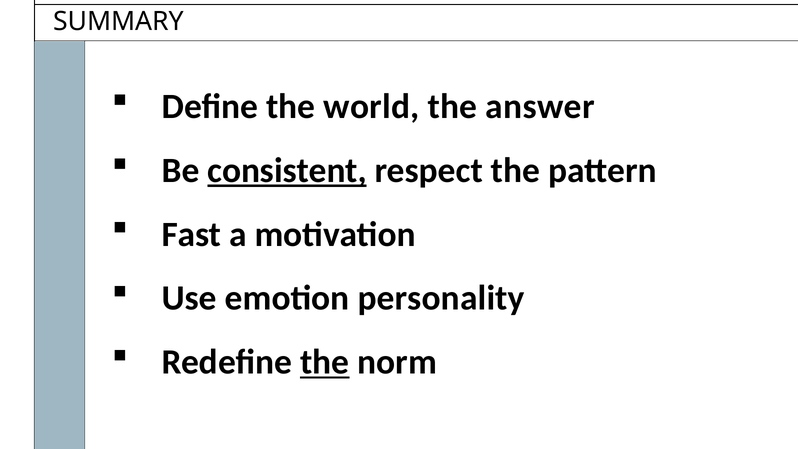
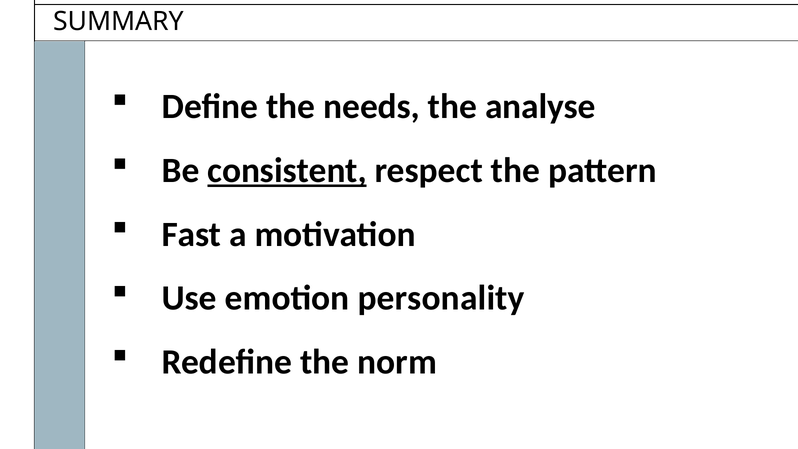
world: world -> needs
answer: answer -> analyse
the at (325, 362) underline: present -> none
